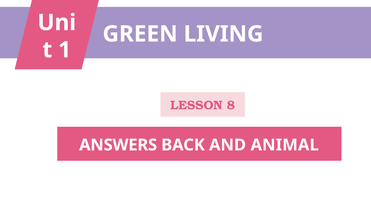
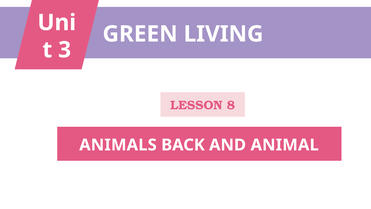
1: 1 -> 3
ANSWERS: ANSWERS -> ANIMALS
